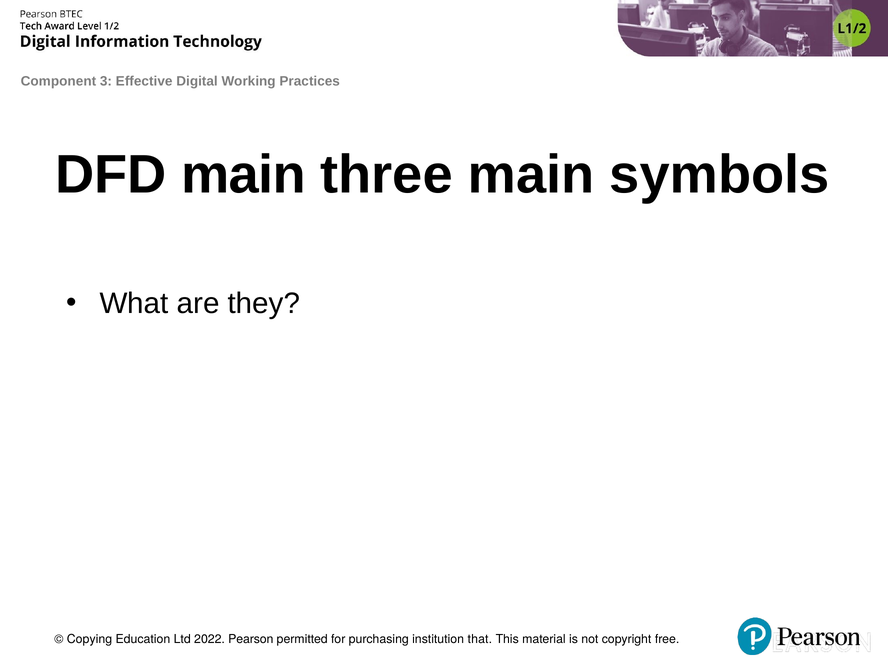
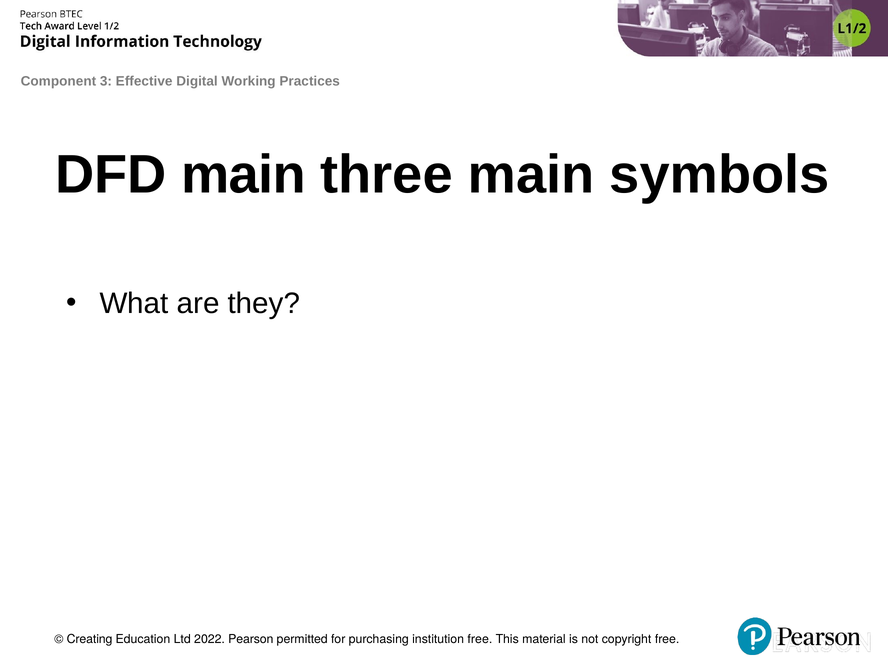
Copying: Copying -> Creating
institution that: that -> free
